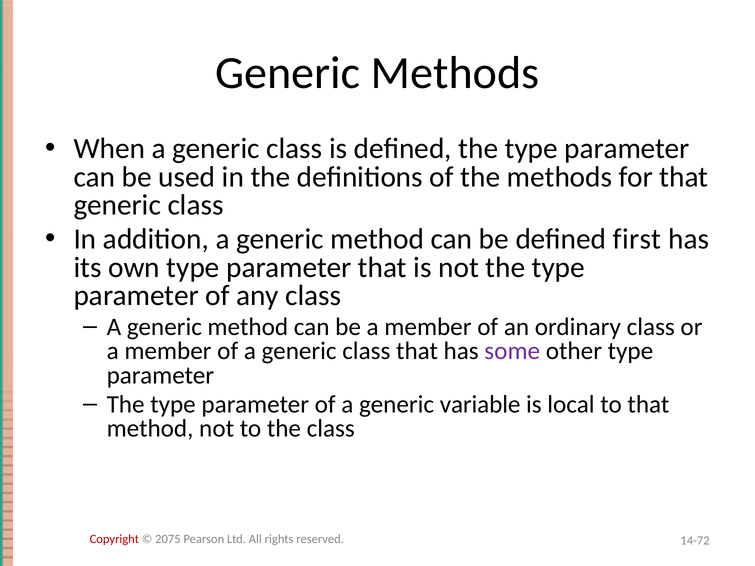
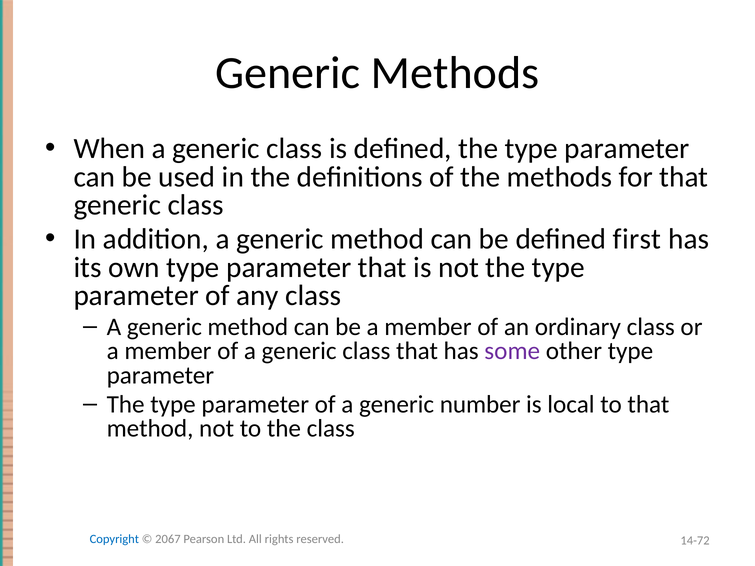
variable: variable -> number
Copyright colour: red -> blue
2075: 2075 -> 2067
